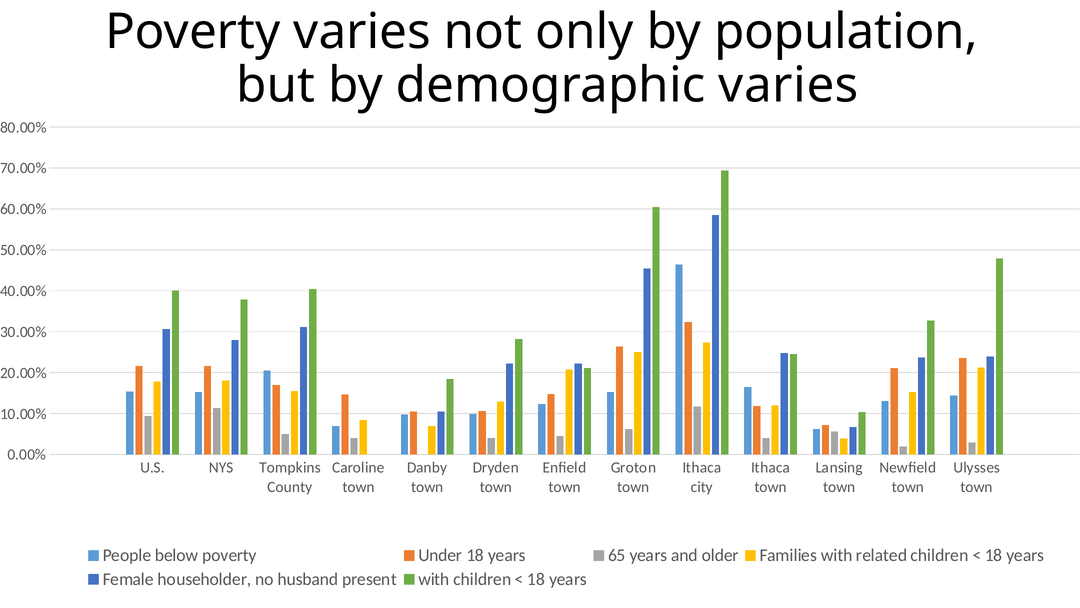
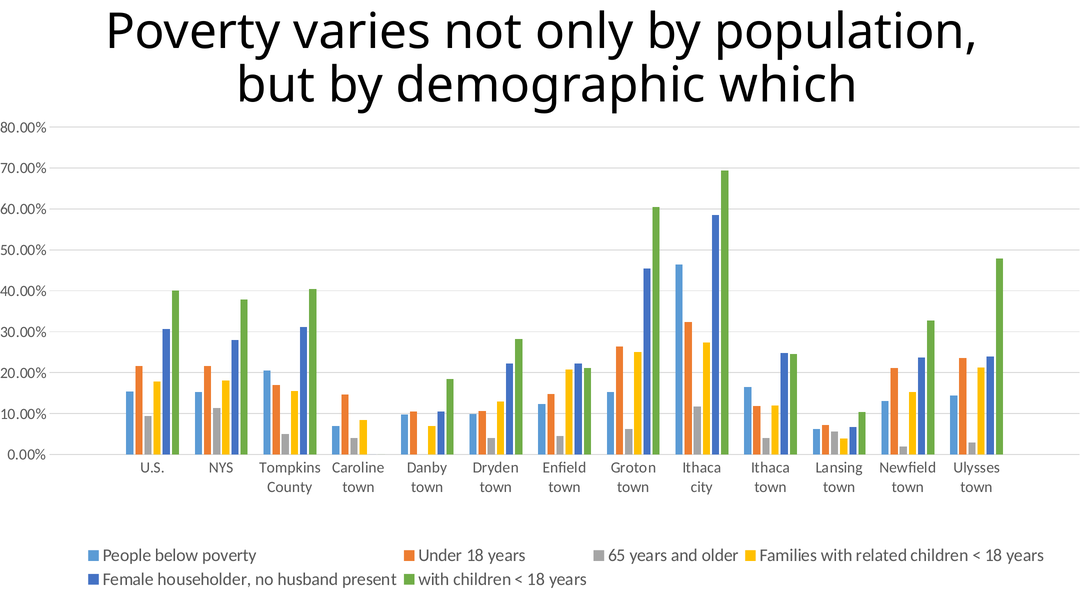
demographic varies: varies -> which
